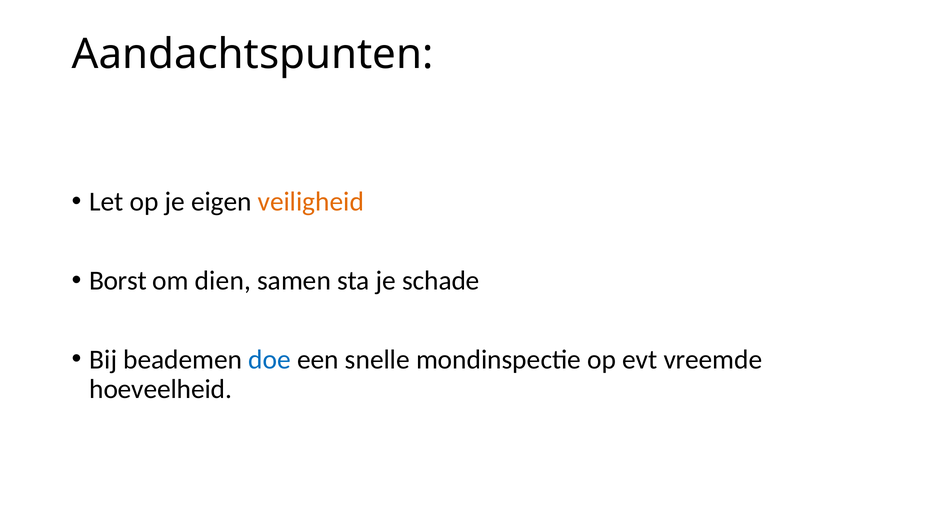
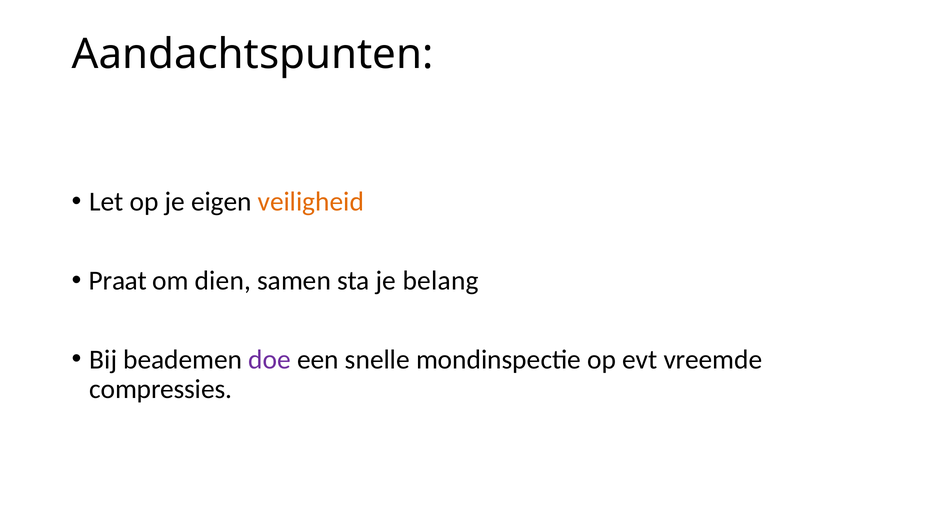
Borst: Borst -> Praat
schade: schade -> belang
doe colour: blue -> purple
hoeveelheid: hoeveelheid -> compressies
